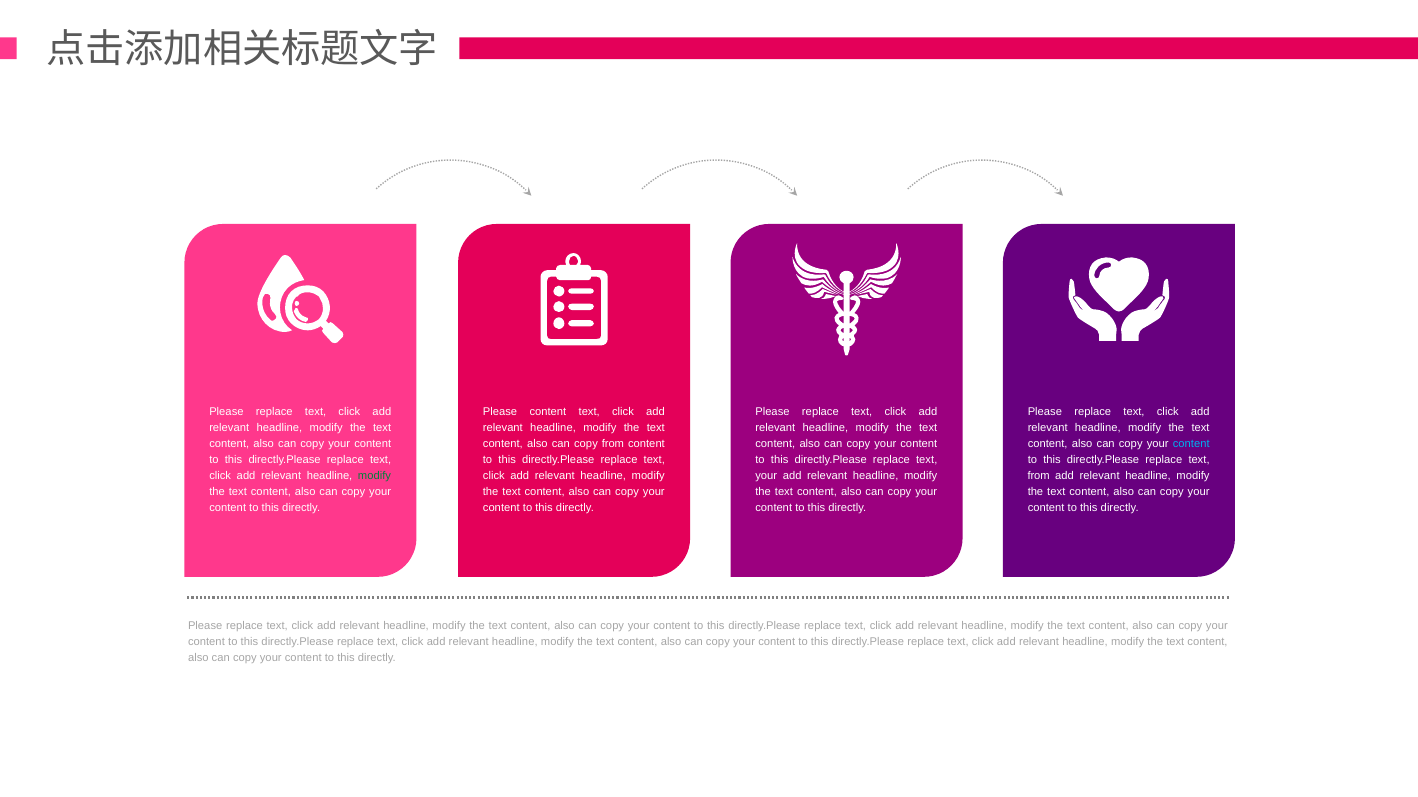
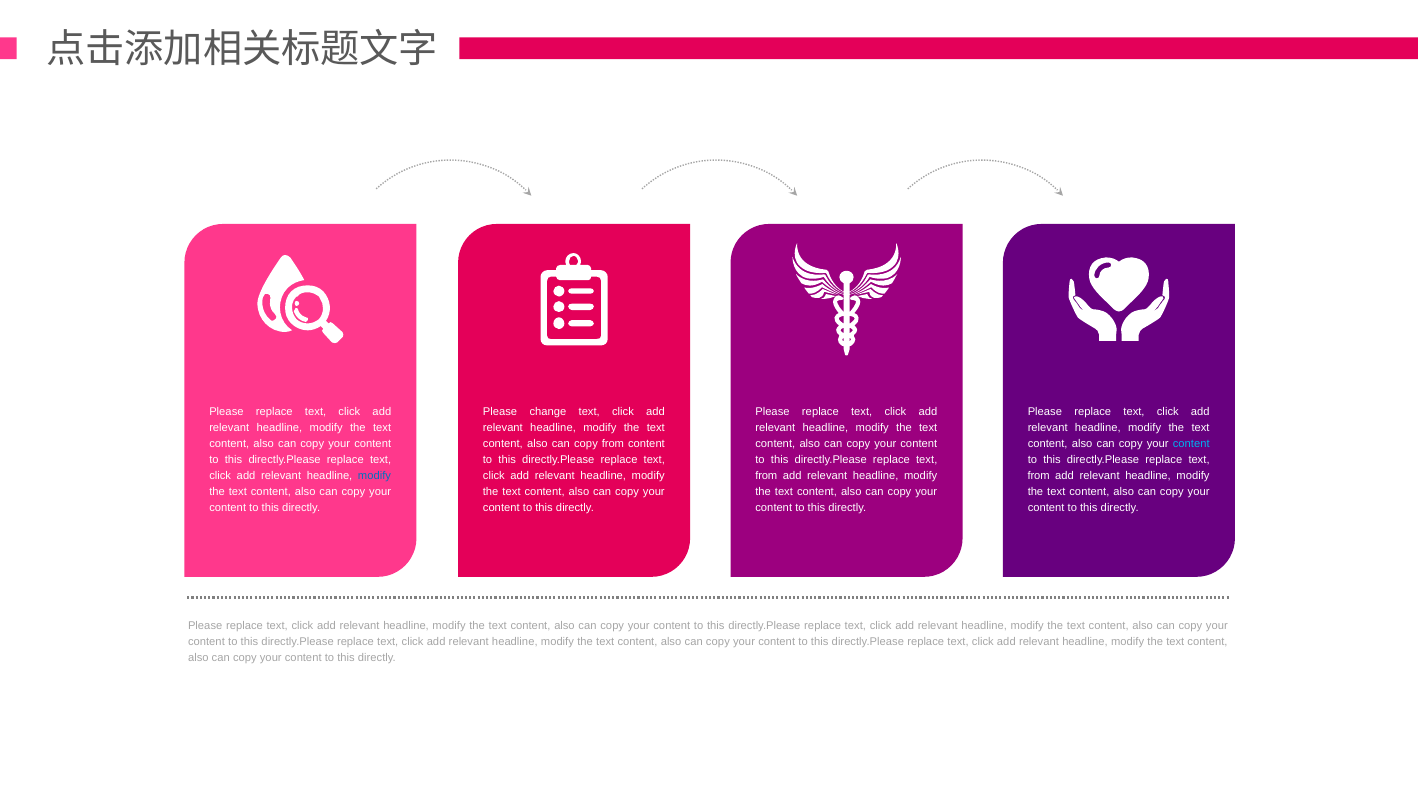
Please content: content -> change
modify at (375, 476) colour: green -> blue
your at (766, 476): your -> from
